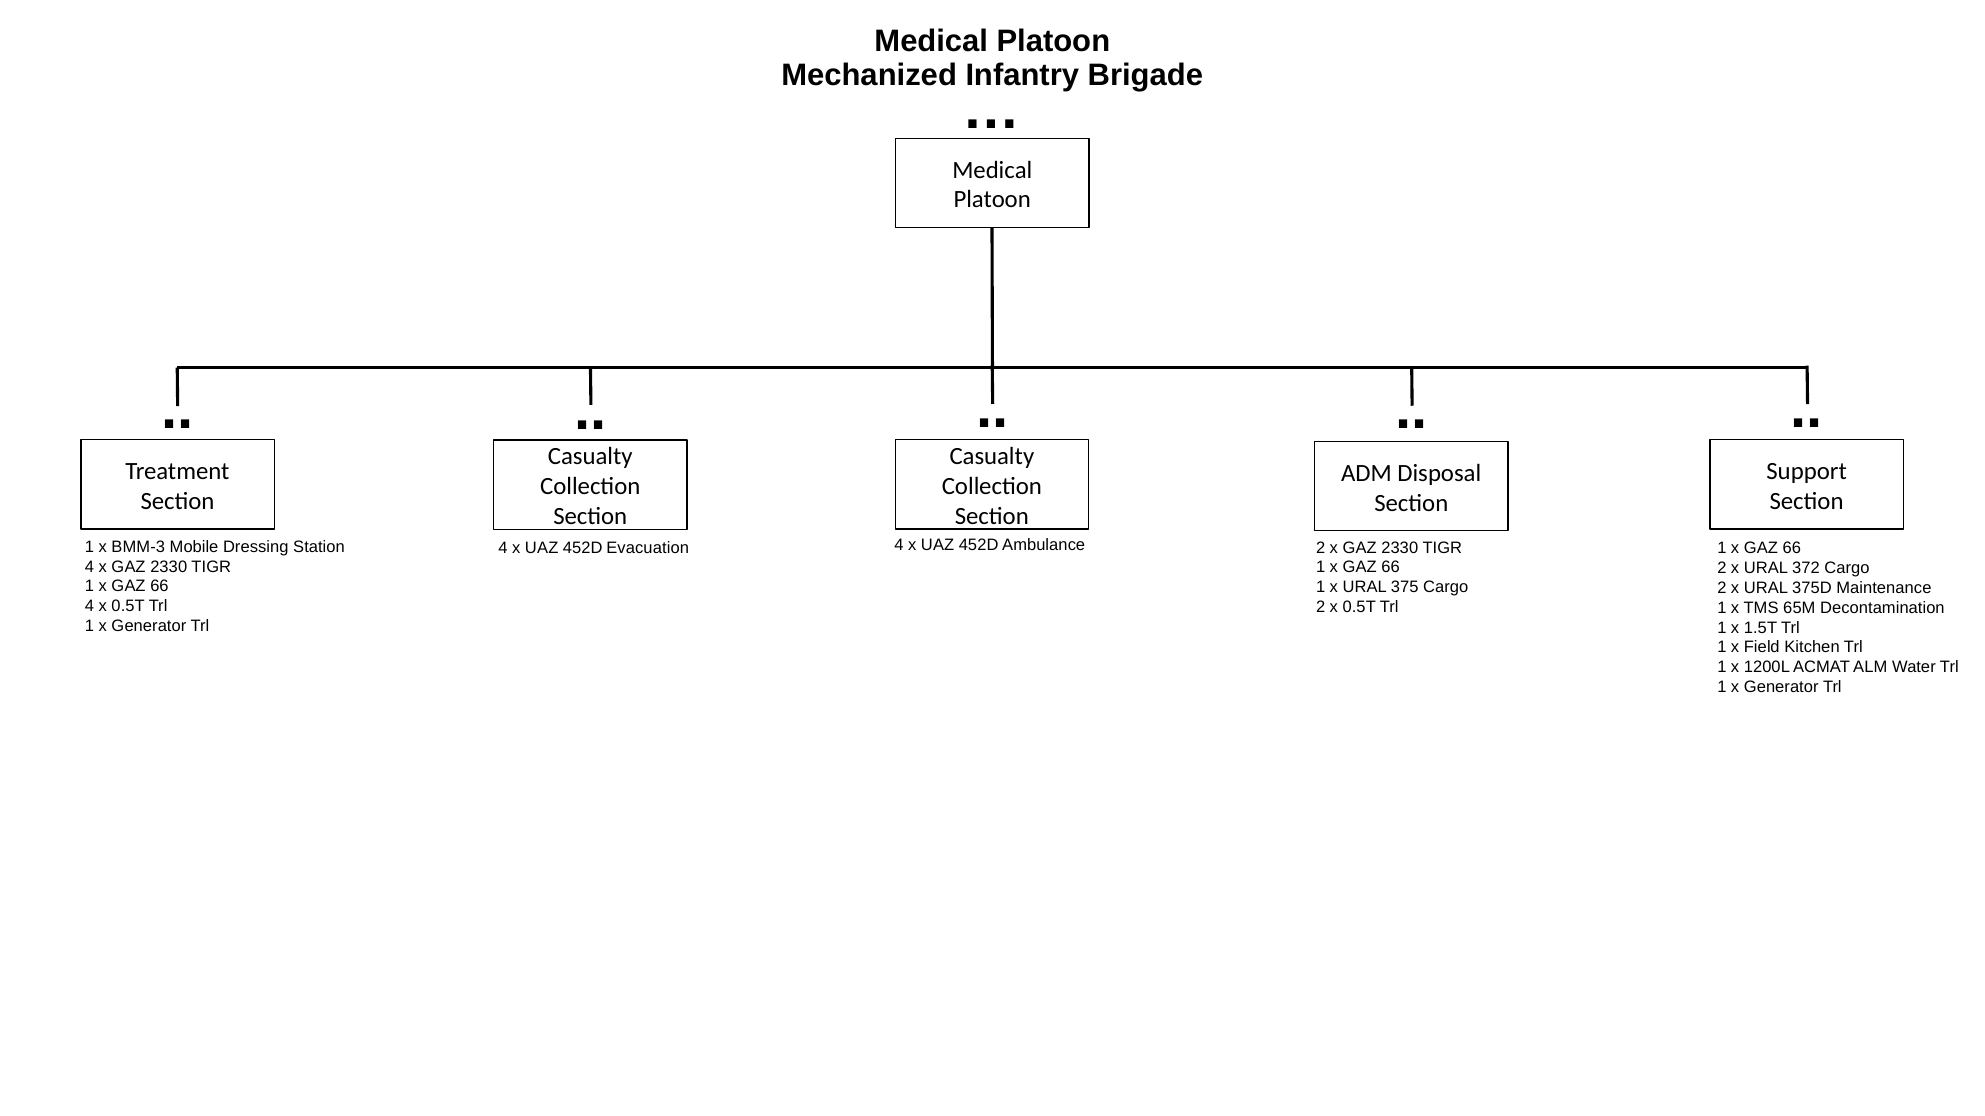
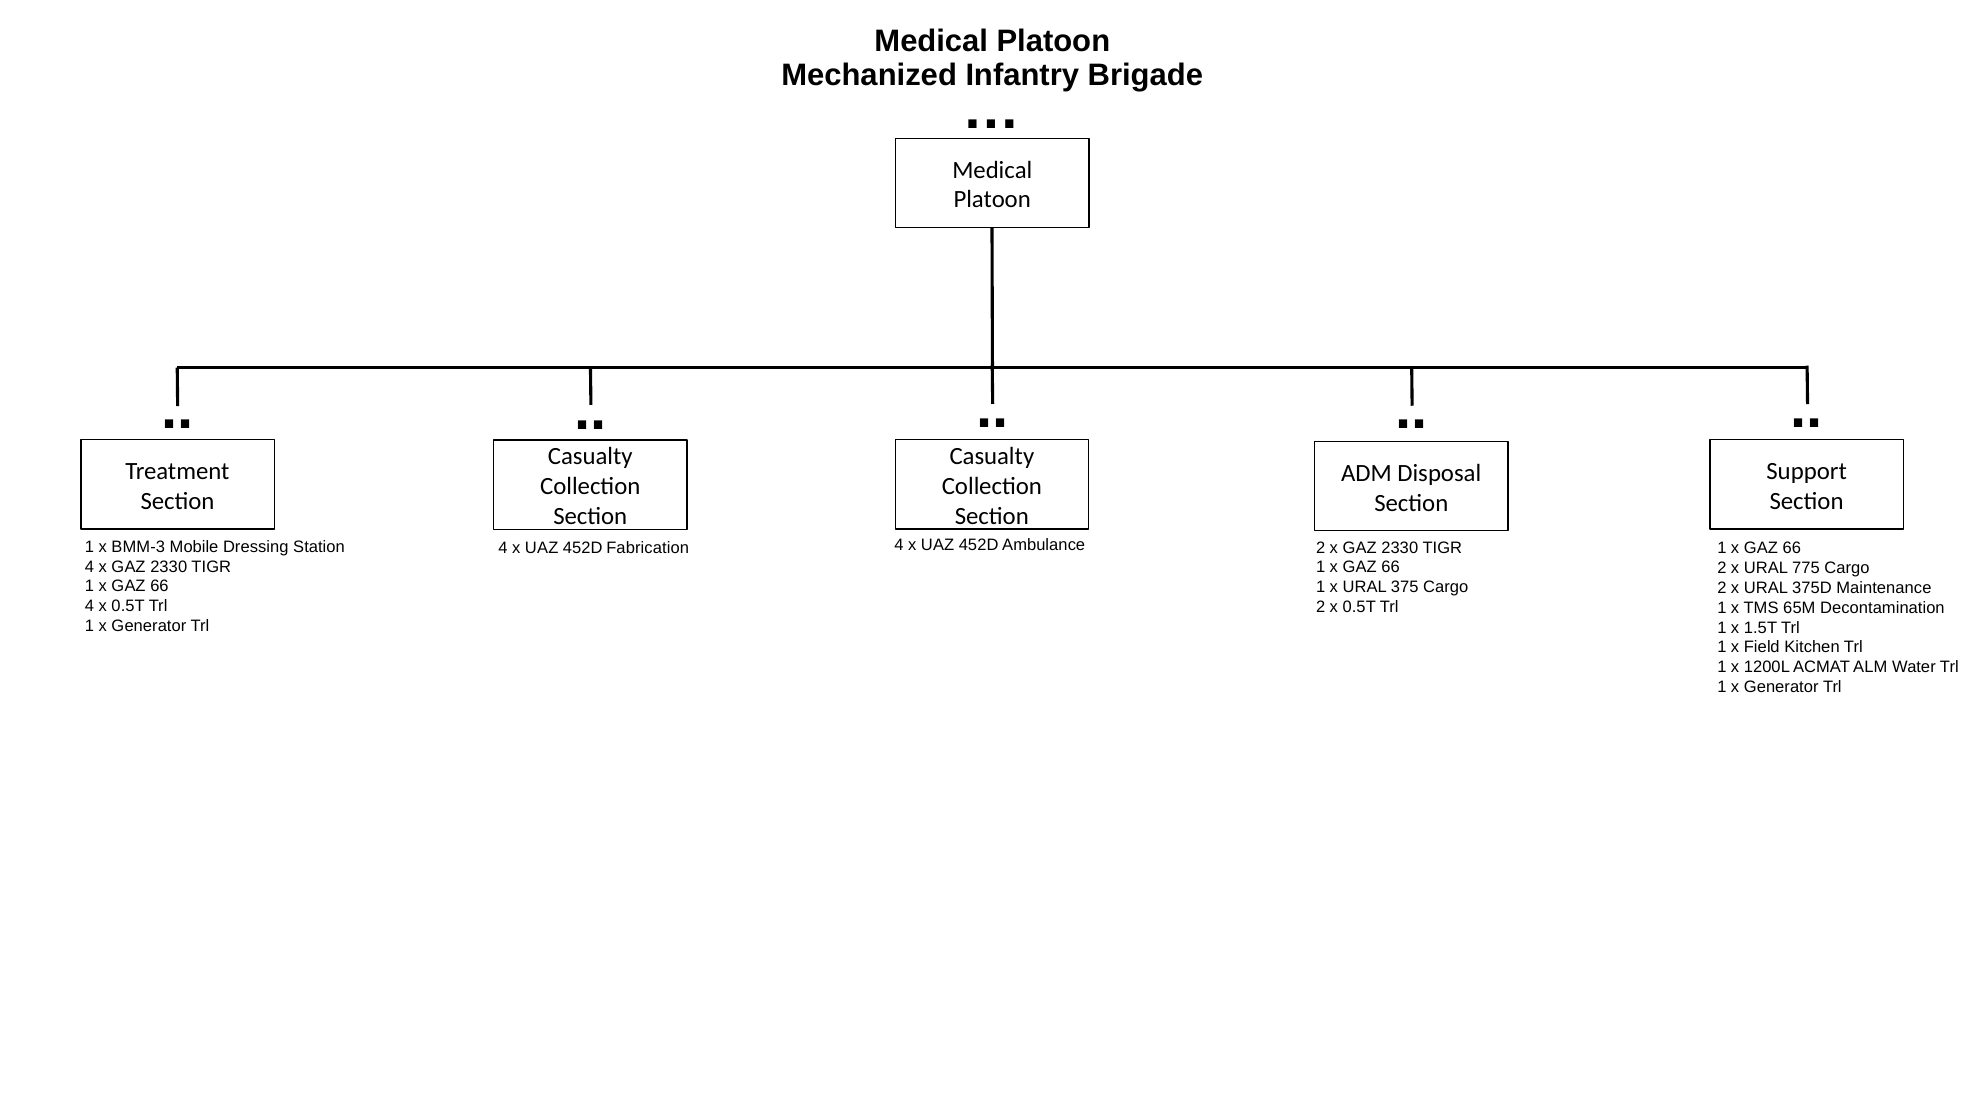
Evacuation: Evacuation -> Fabrication
372: 372 -> 775
